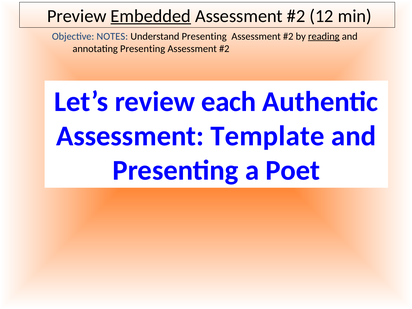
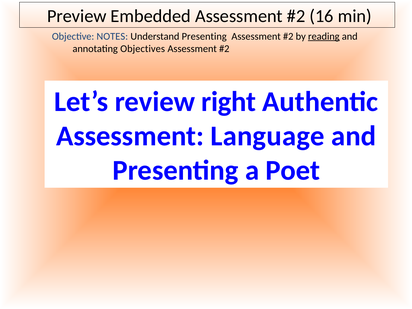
Embedded underline: present -> none
12: 12 -> 16
annotating Presenting: Presenting -> Objectives
each: each -> right
Template: Template -> Language
